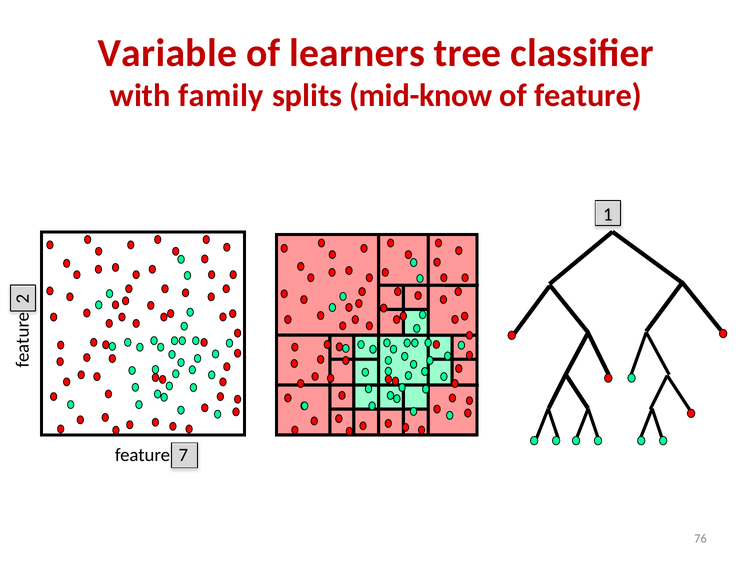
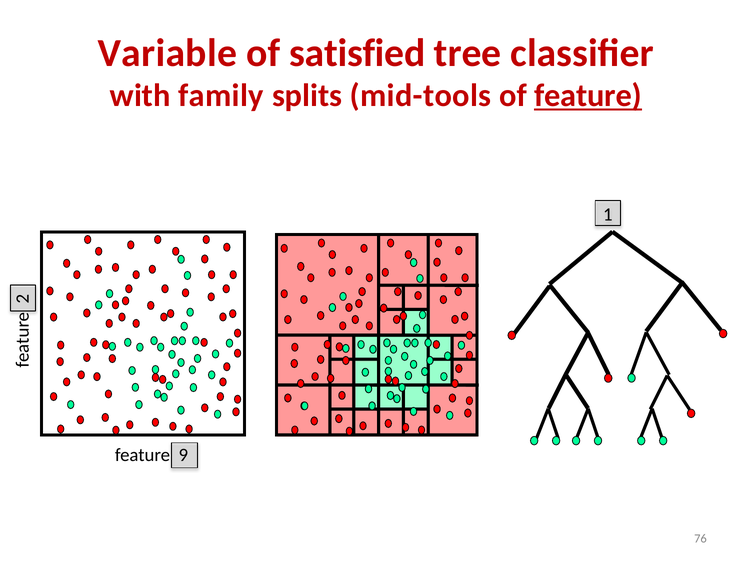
learners: learners -> satisfied
mid-know: mid-know -> mid-tools
feature at (588, 96) underline: none -> present
7: 7 -> 9
